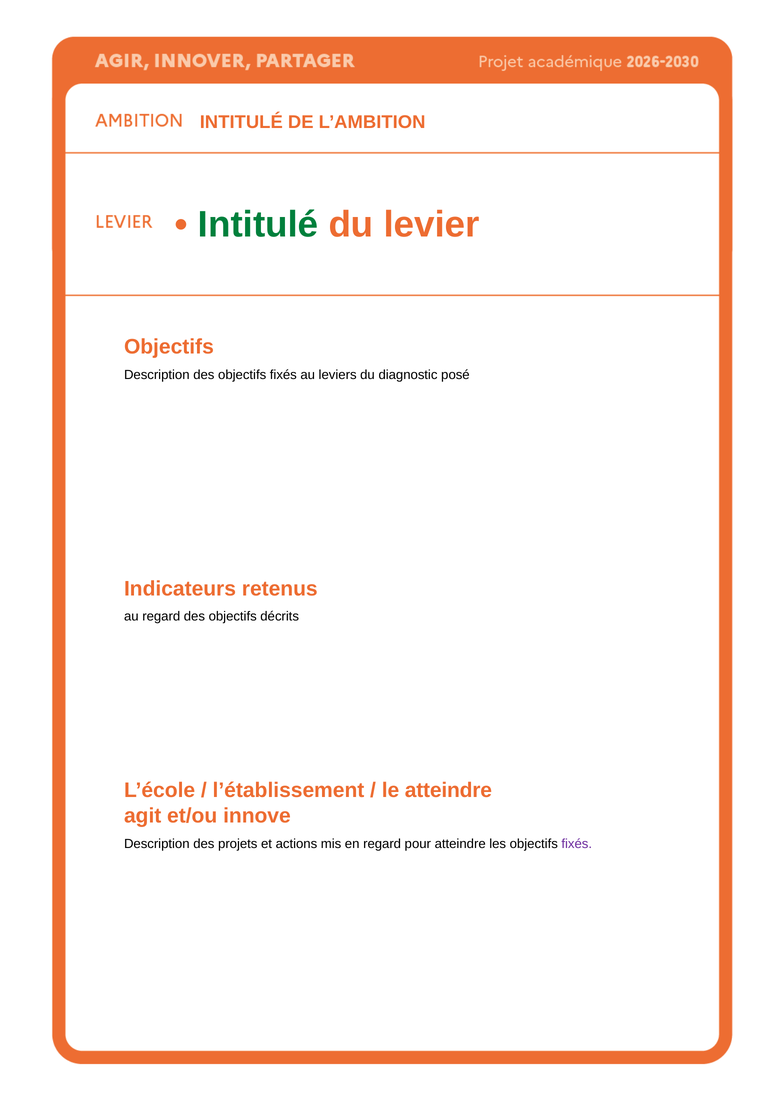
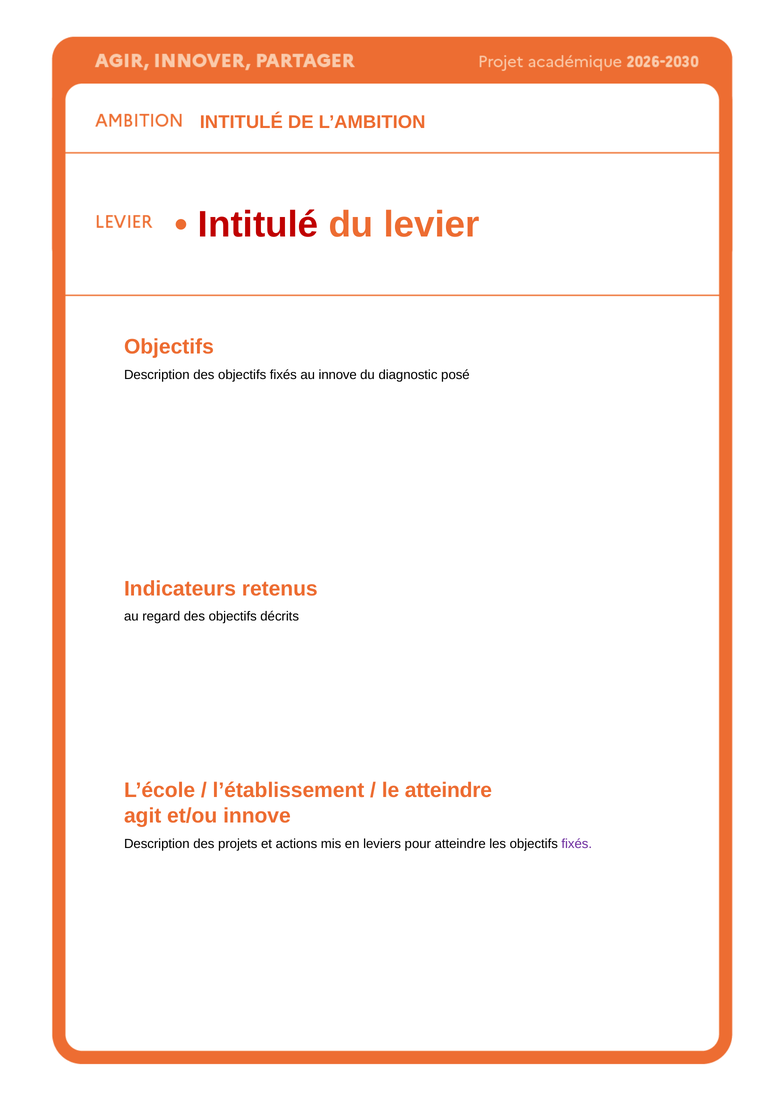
Intitulé at (258, 225) colour: green -> red
au leviers: leviers -> innove
en regard: regard -> leviers
